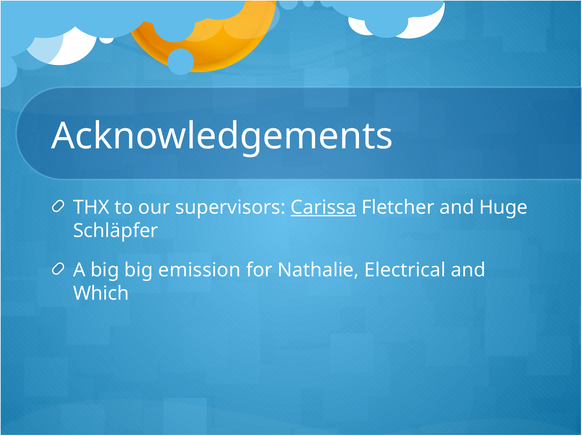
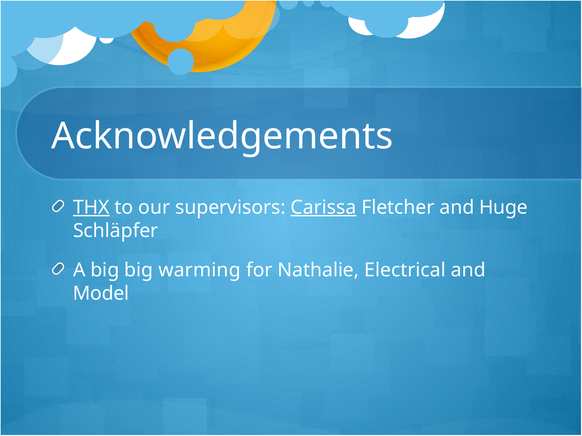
THX underline: none -> present
emission: emission -> warming
Which: Which -> Model
